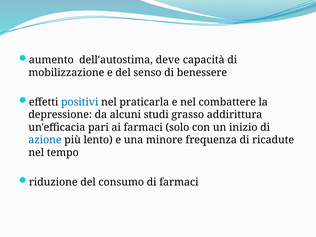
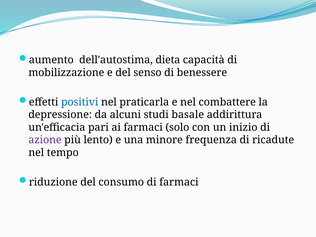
deve: deve -> dieta
grasso: grasso -> basale
azione colour: blue -> purple
